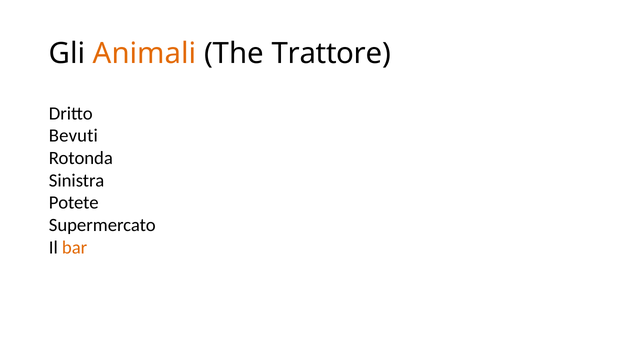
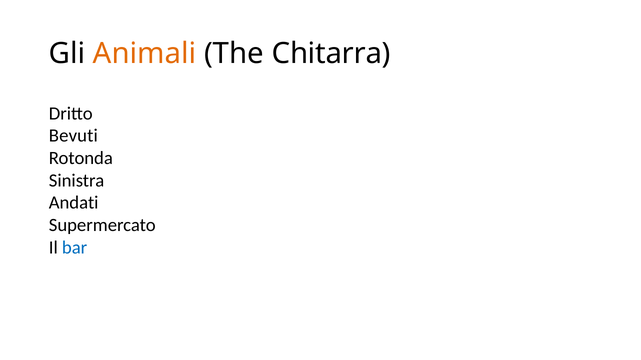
Trattore: Trattore -> Chitarra
Potete: Potete -> Andati
bar colour: orange -> blue
